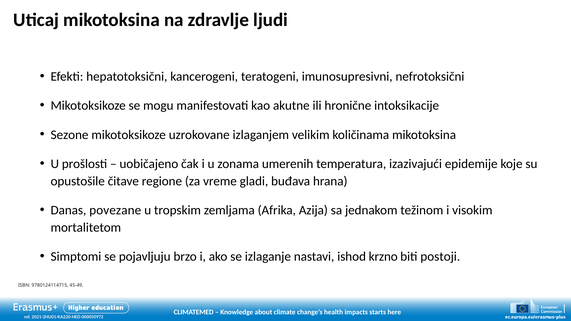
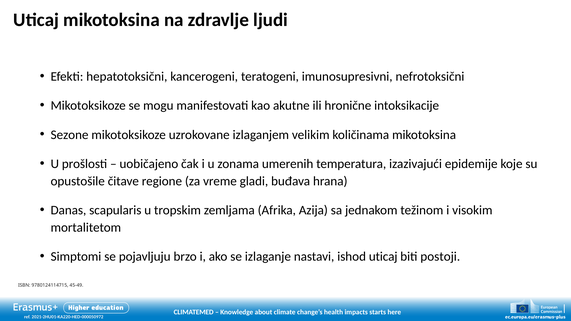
povezane: povezane -> scapularis
ishod krzno: krzno -> uticaj
